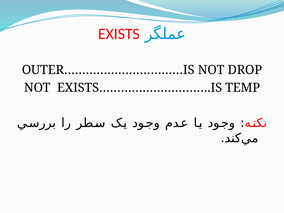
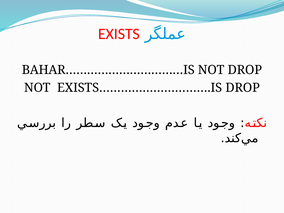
OUTER……………………………IS: OUTER……………………………IS -> BAHAR……………………………IS
EXISTS………………………….IS TEMP: TEMP -> DROP
